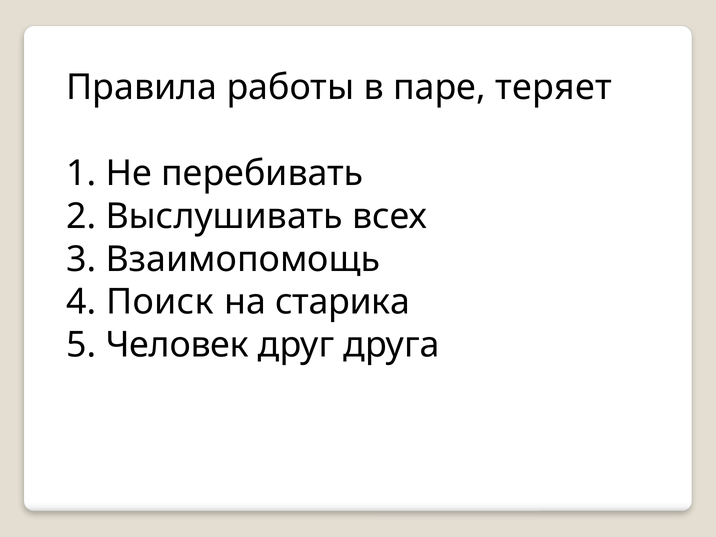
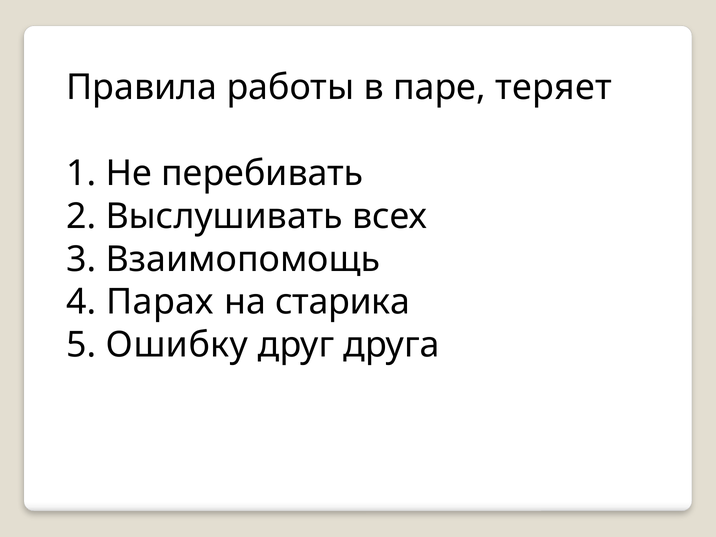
Поиск: Поиск -> Парах
Человек: Человек -> Ошибку
